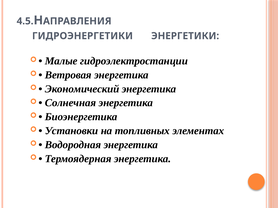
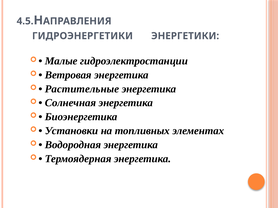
Экономический: Экономический -> Растительные
